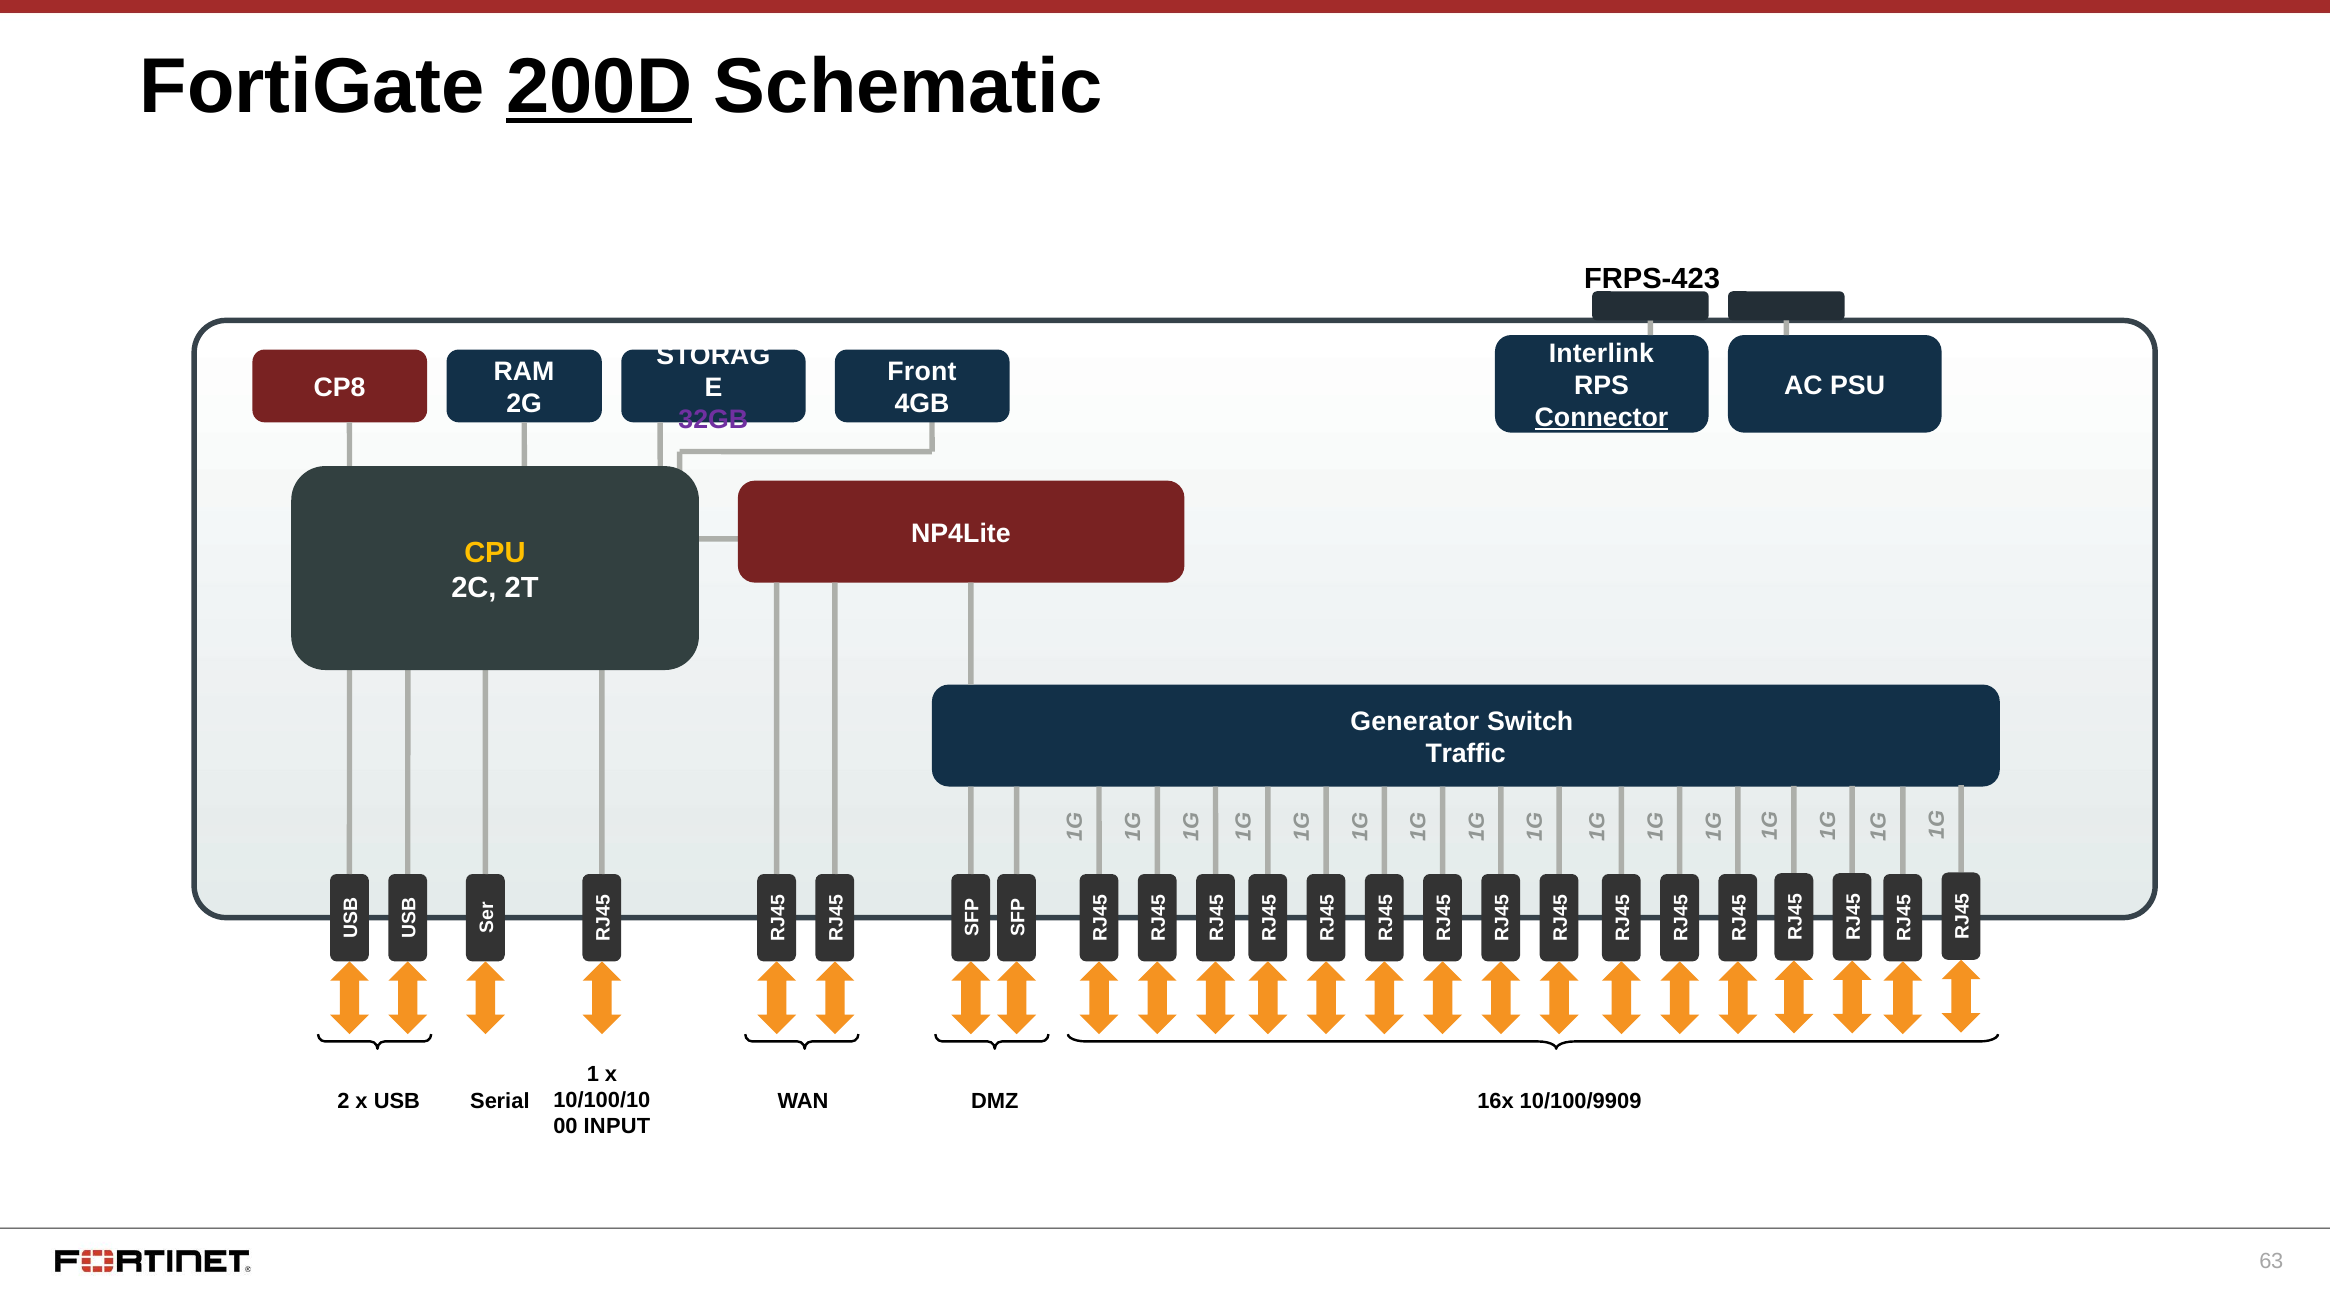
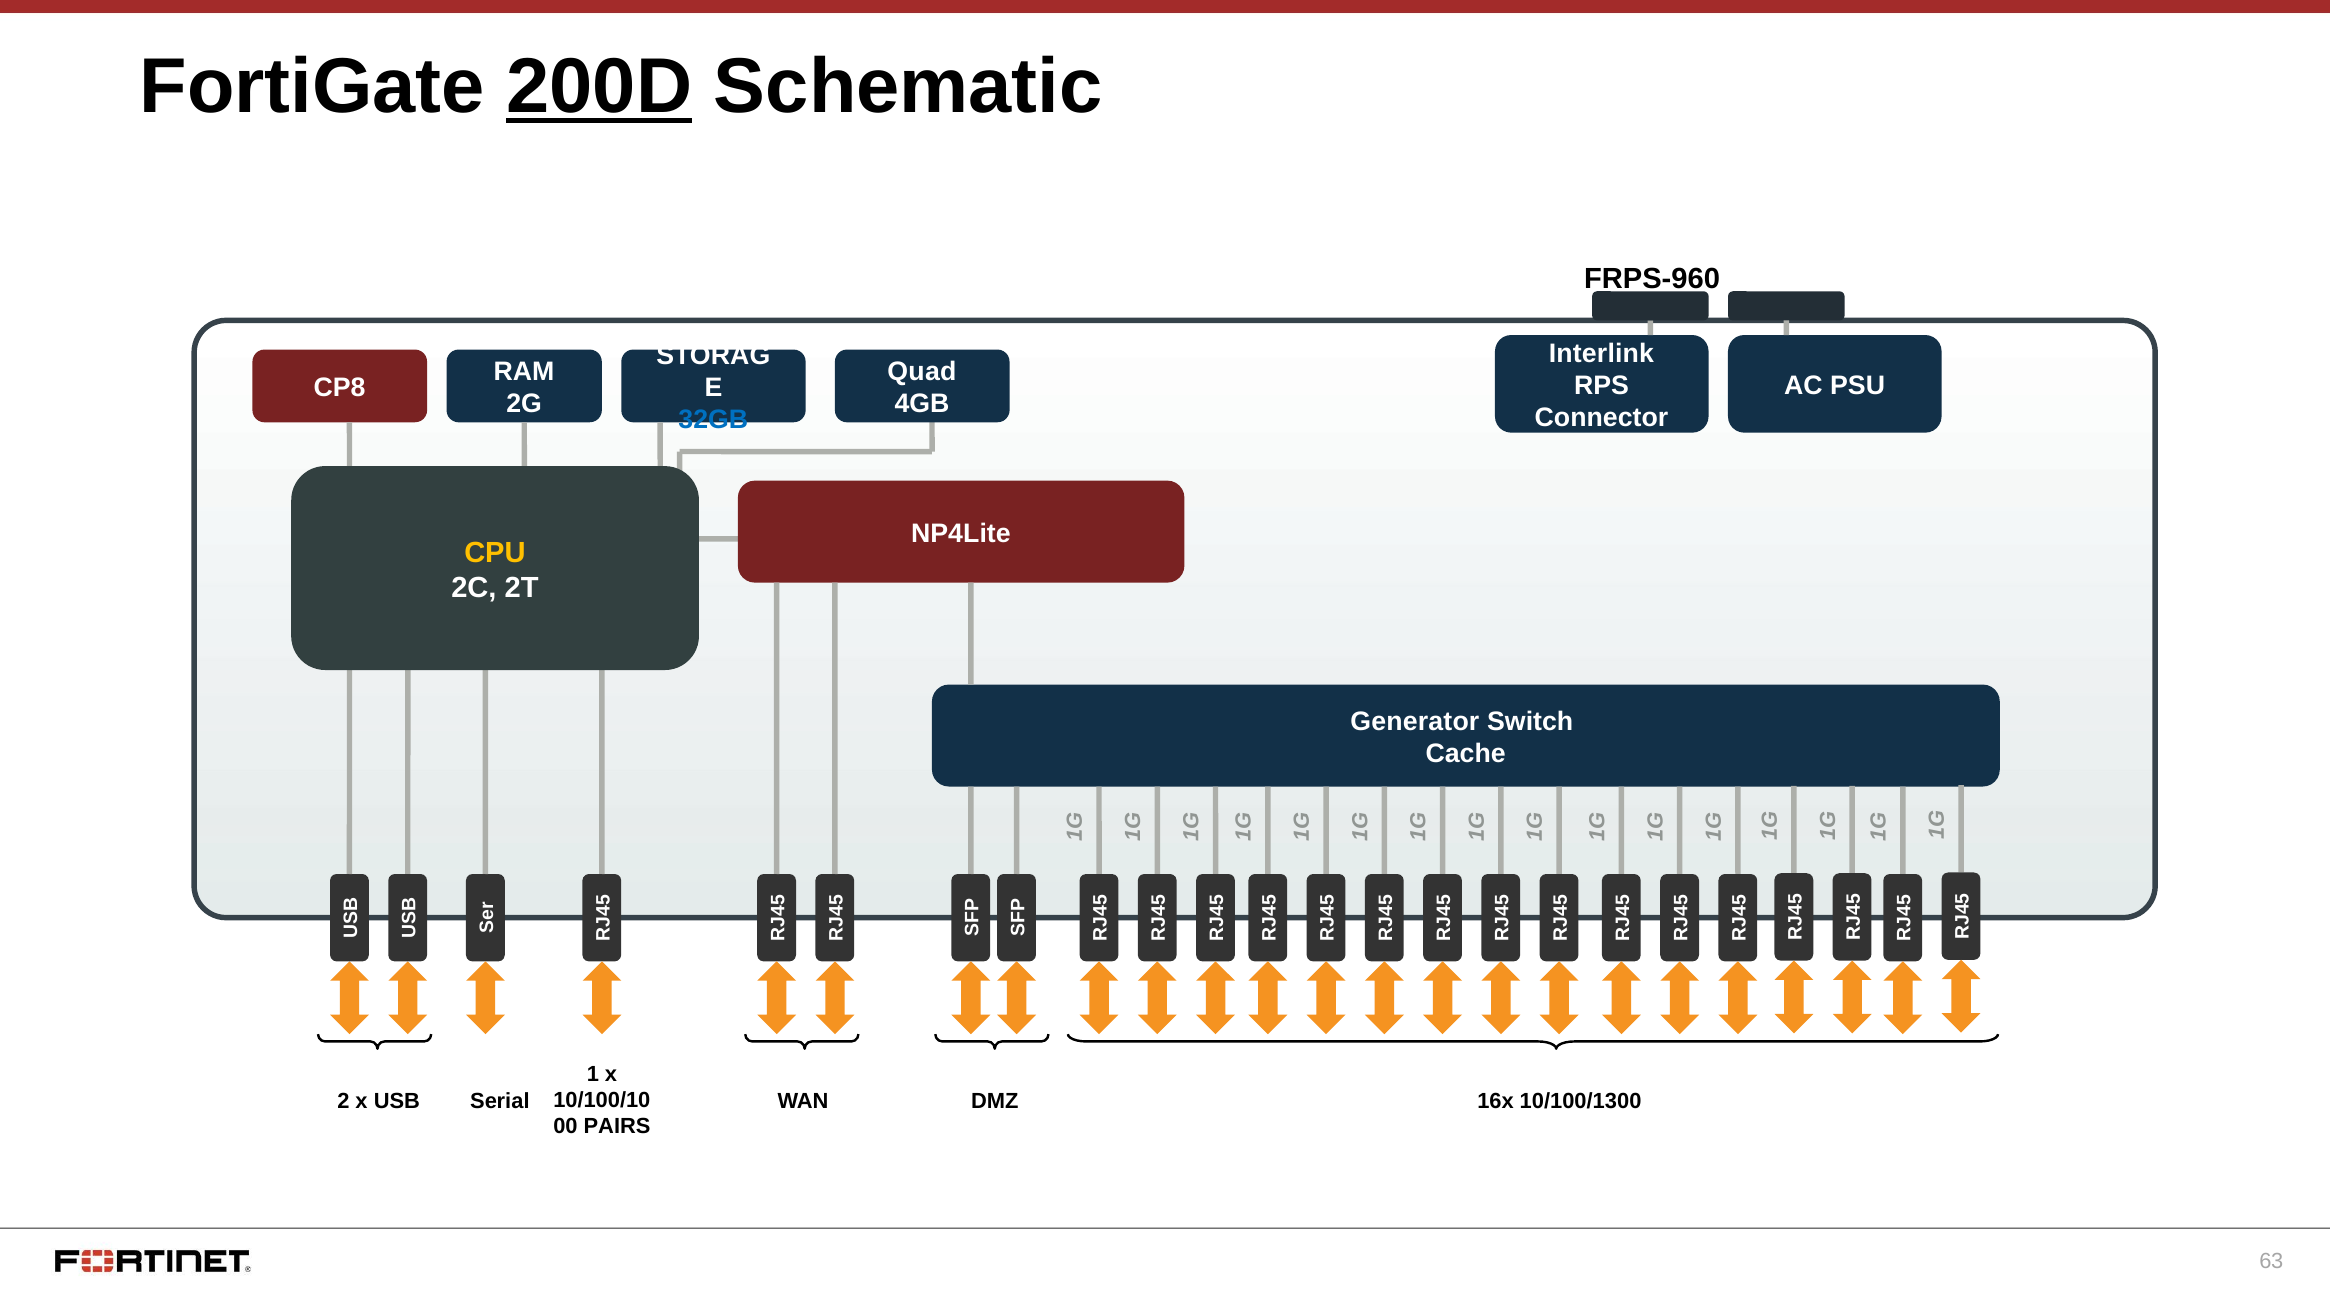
FRPS-423: FRPS-423 -> FRPS-960
Front: Front -> Quad
Connector underline: present -> none
32GB colour: purple -> blue
Traffic: Traffic -> Cache
10/100/9909: 10/100/9909 -> 10/100/1300
INPUT: INPUT -> PAIRS
